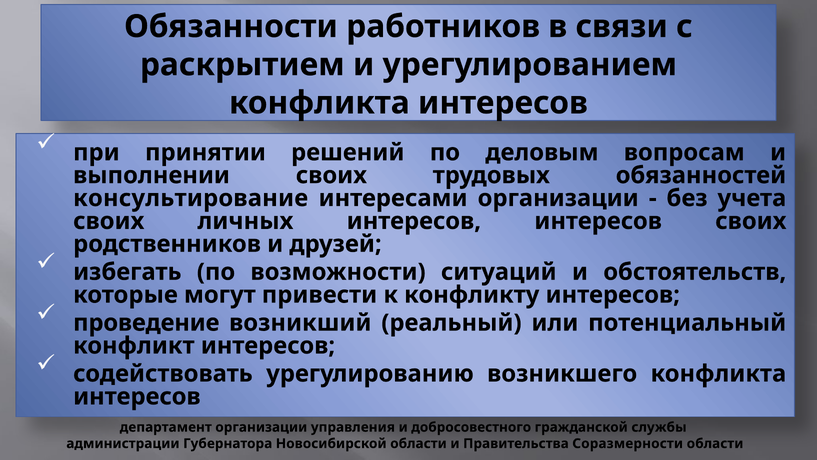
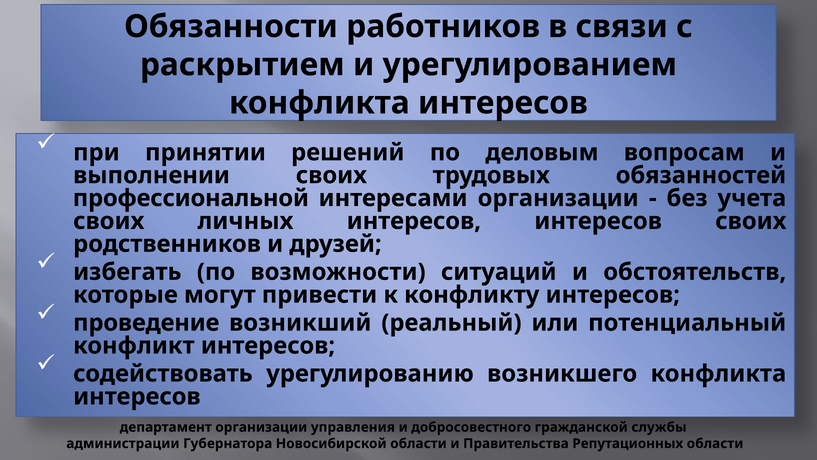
консультирование: консультирование -> профессиональной
Соразмерности: Соразмерности -> Репутационных
